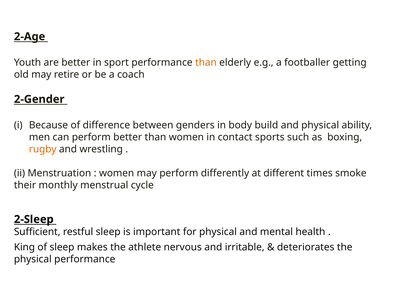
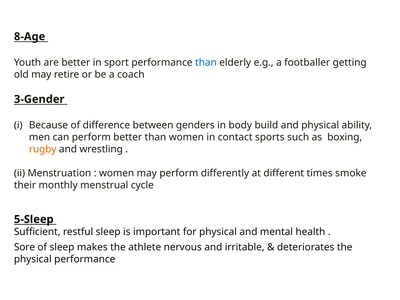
2-Age: 2-Age -> 8-Age
than at (206, 62) colour: orange -> blue
2-Gender: 2-Gender -> 3-Gender
2-Sleep: 2-Sleep -> 5-Sleep
King: King -> Sore
